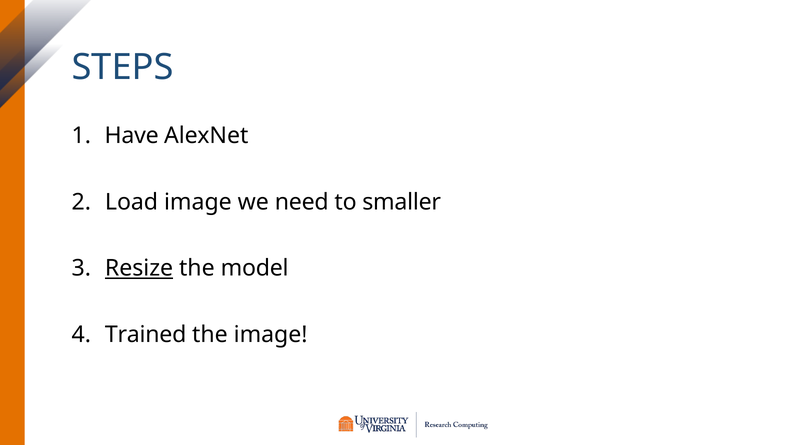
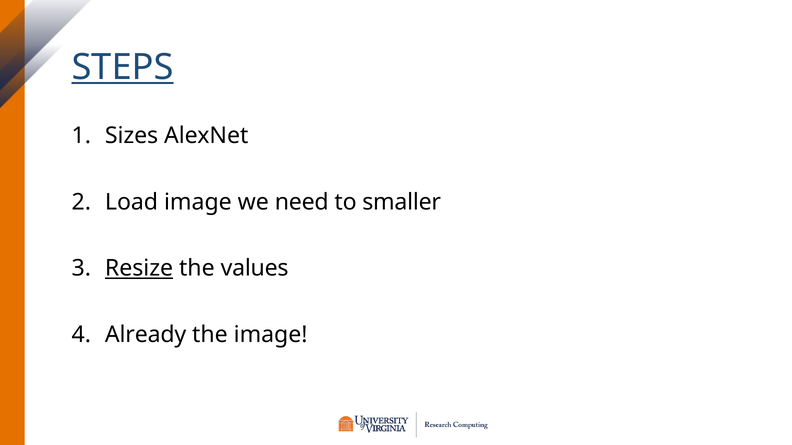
STEPS underline: none -> present
Have: Have -> Sizes
model: model -> values
Trained: Trained -> Already
